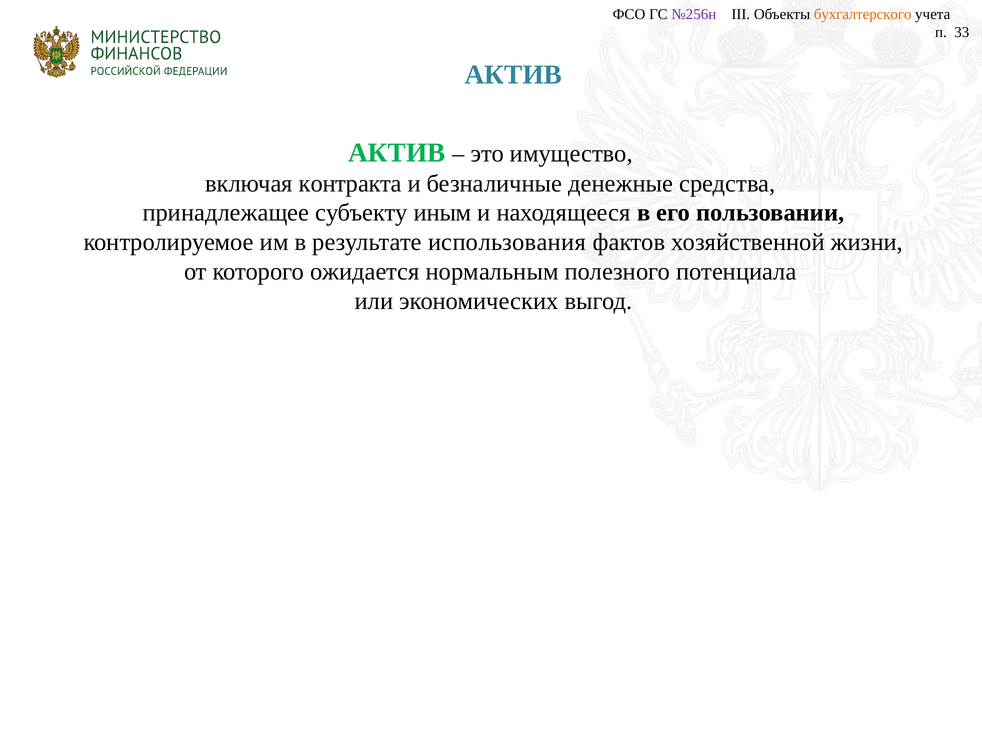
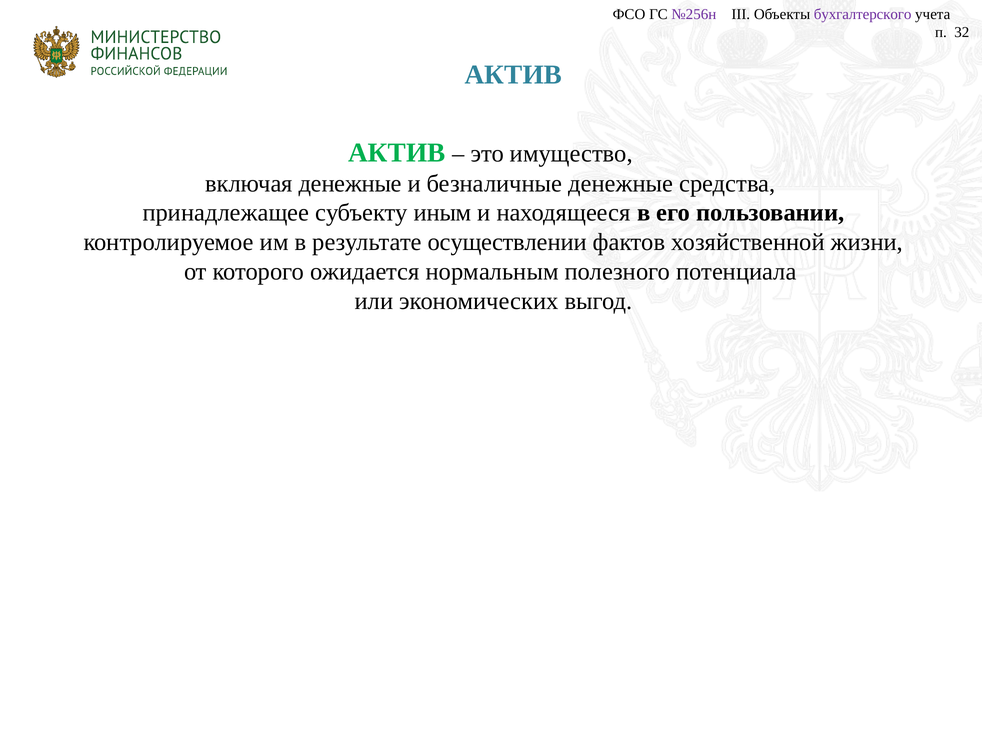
бухгалтерского colour: orange -> purple
33: 33 -> 32
включая контракта: контракта -> денежные
использования: использования -> осуществлении
